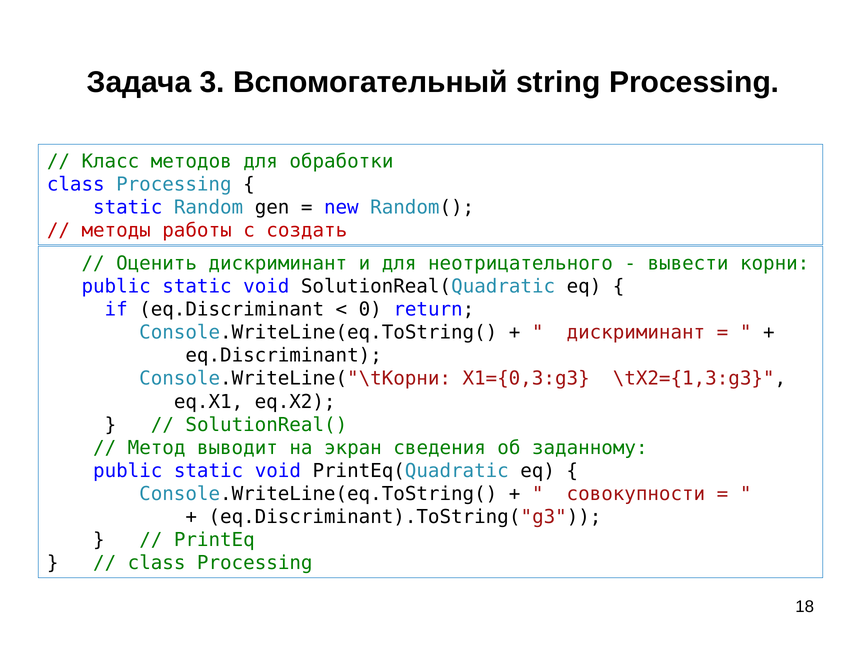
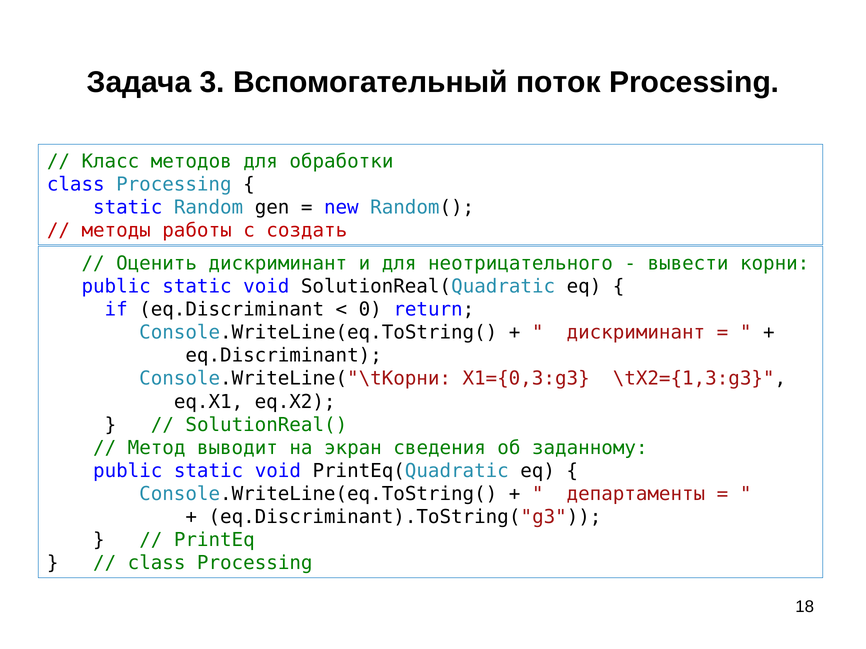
string: string -> поток
совокупности: совокупности -> департаменты
